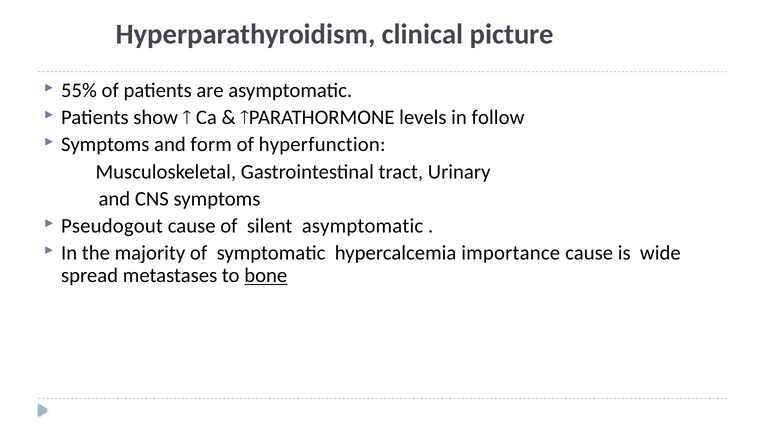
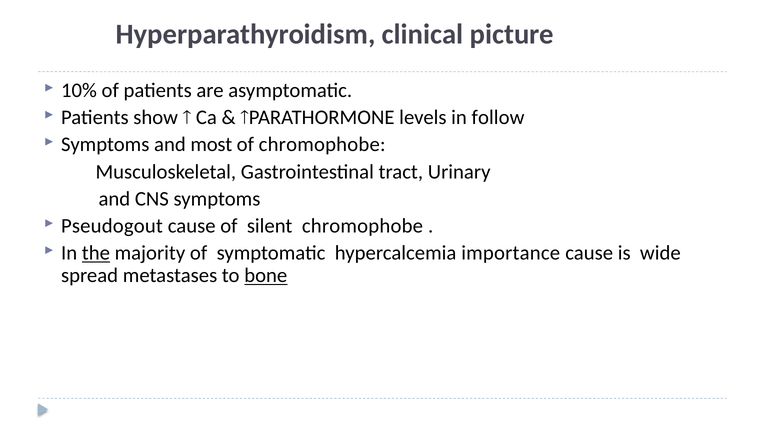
55%: 55% -> 10%
form: form -> most
of hyperfunction: hyperfunction -> chromophobe
silent asymptomatic: asymptomatic -> chromophobe
the underline: none -> present
